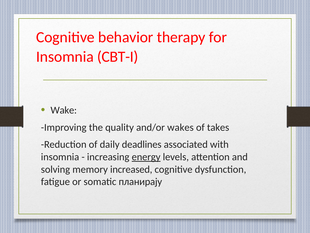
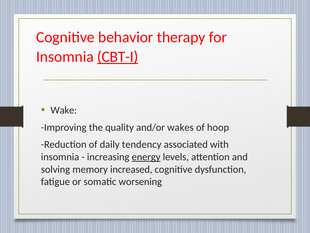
CBT-I underline: none -> present
takes: takes -> hoop
deadlines: deadlines -> tendency
планирају: планирају -> worsening
